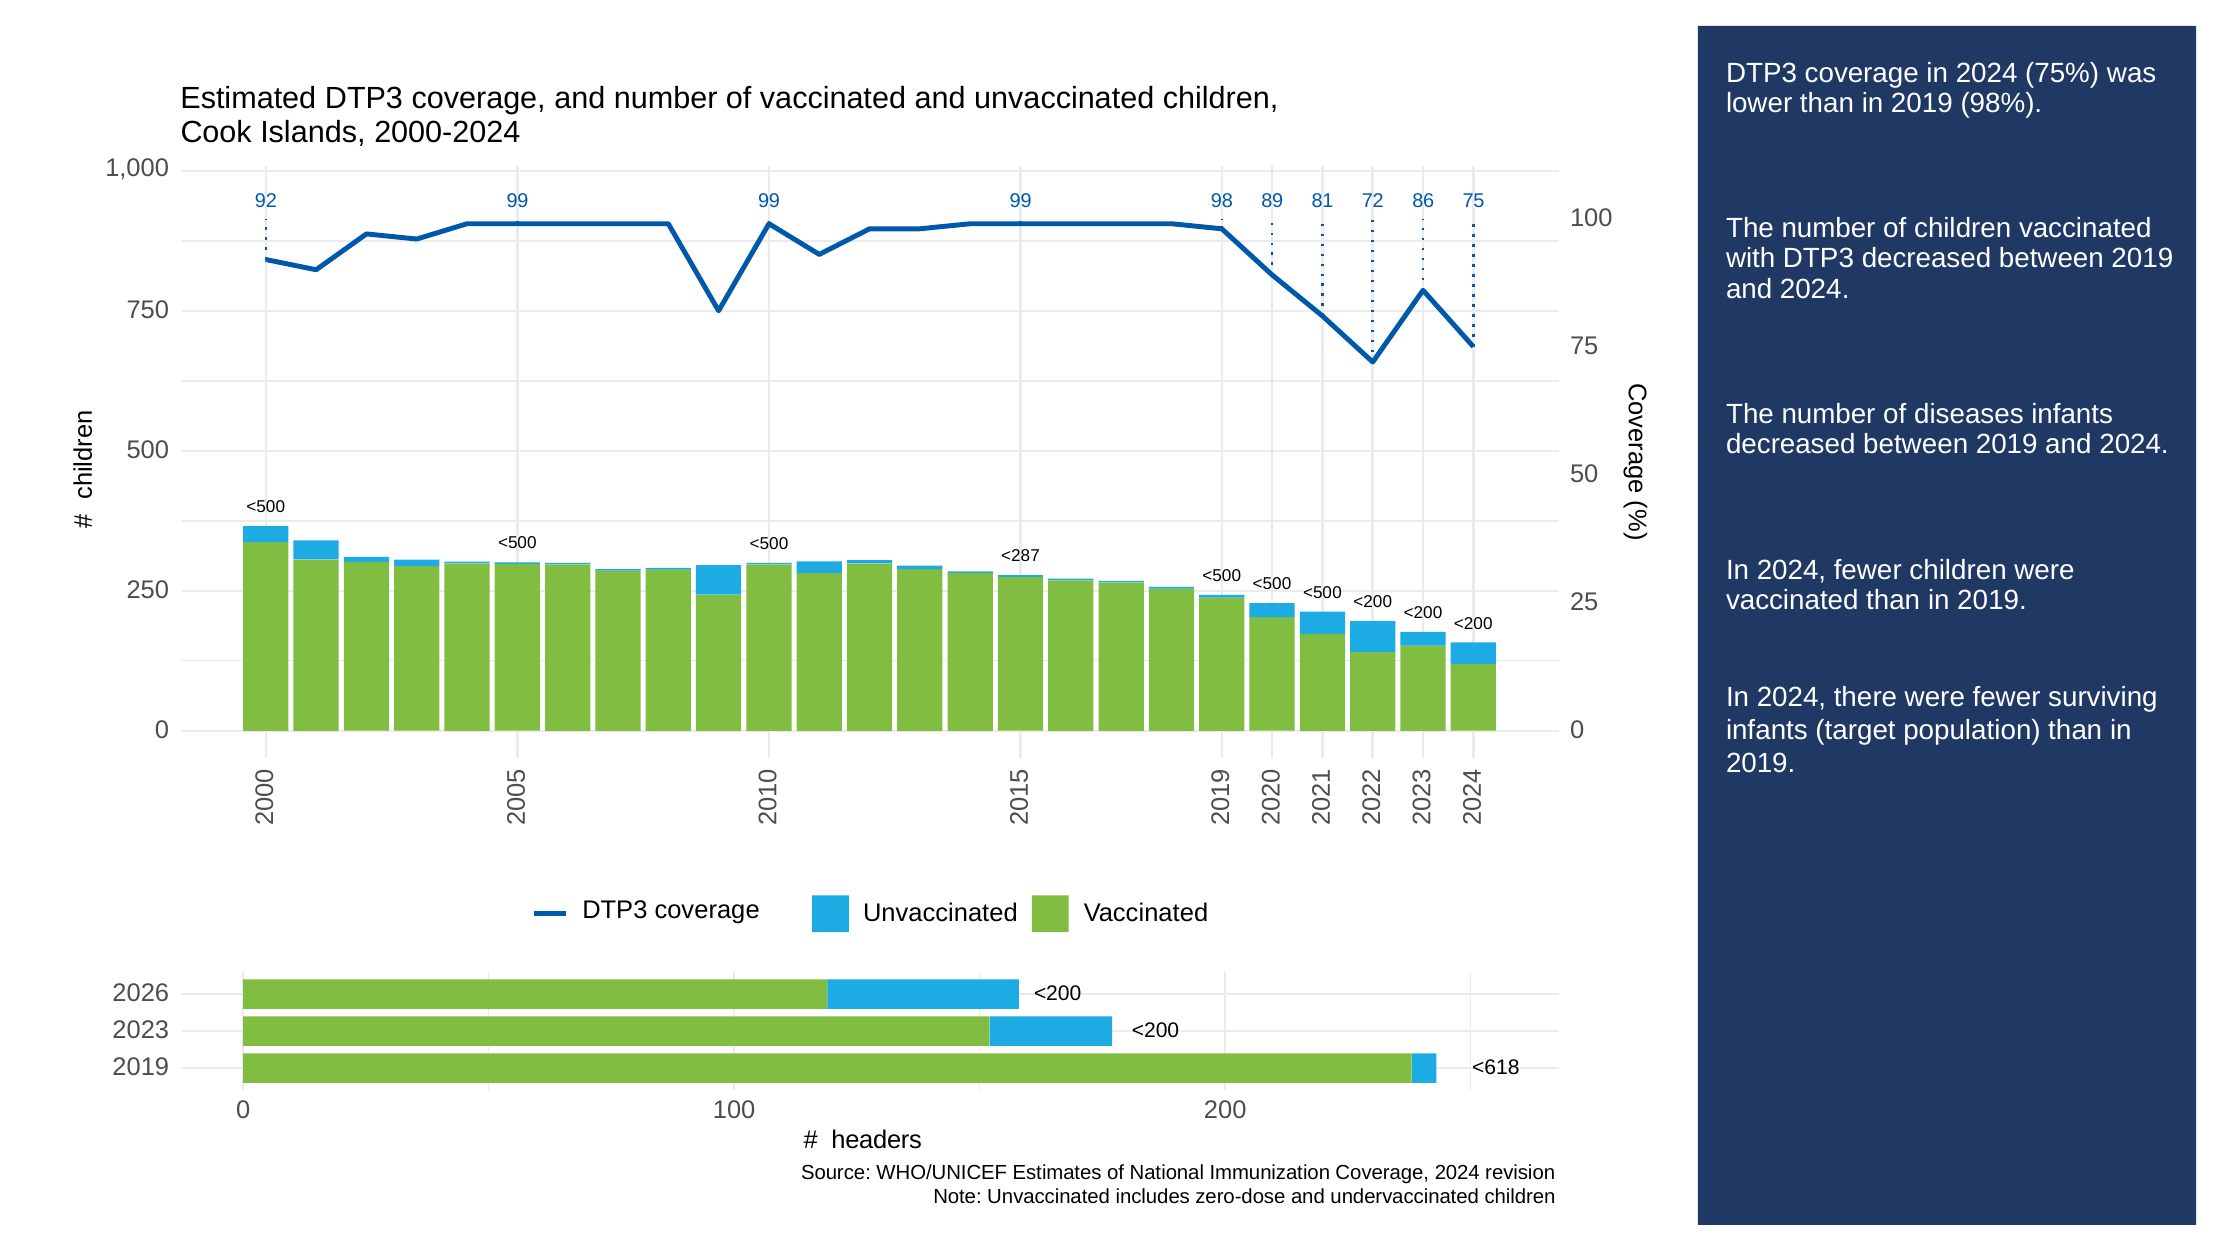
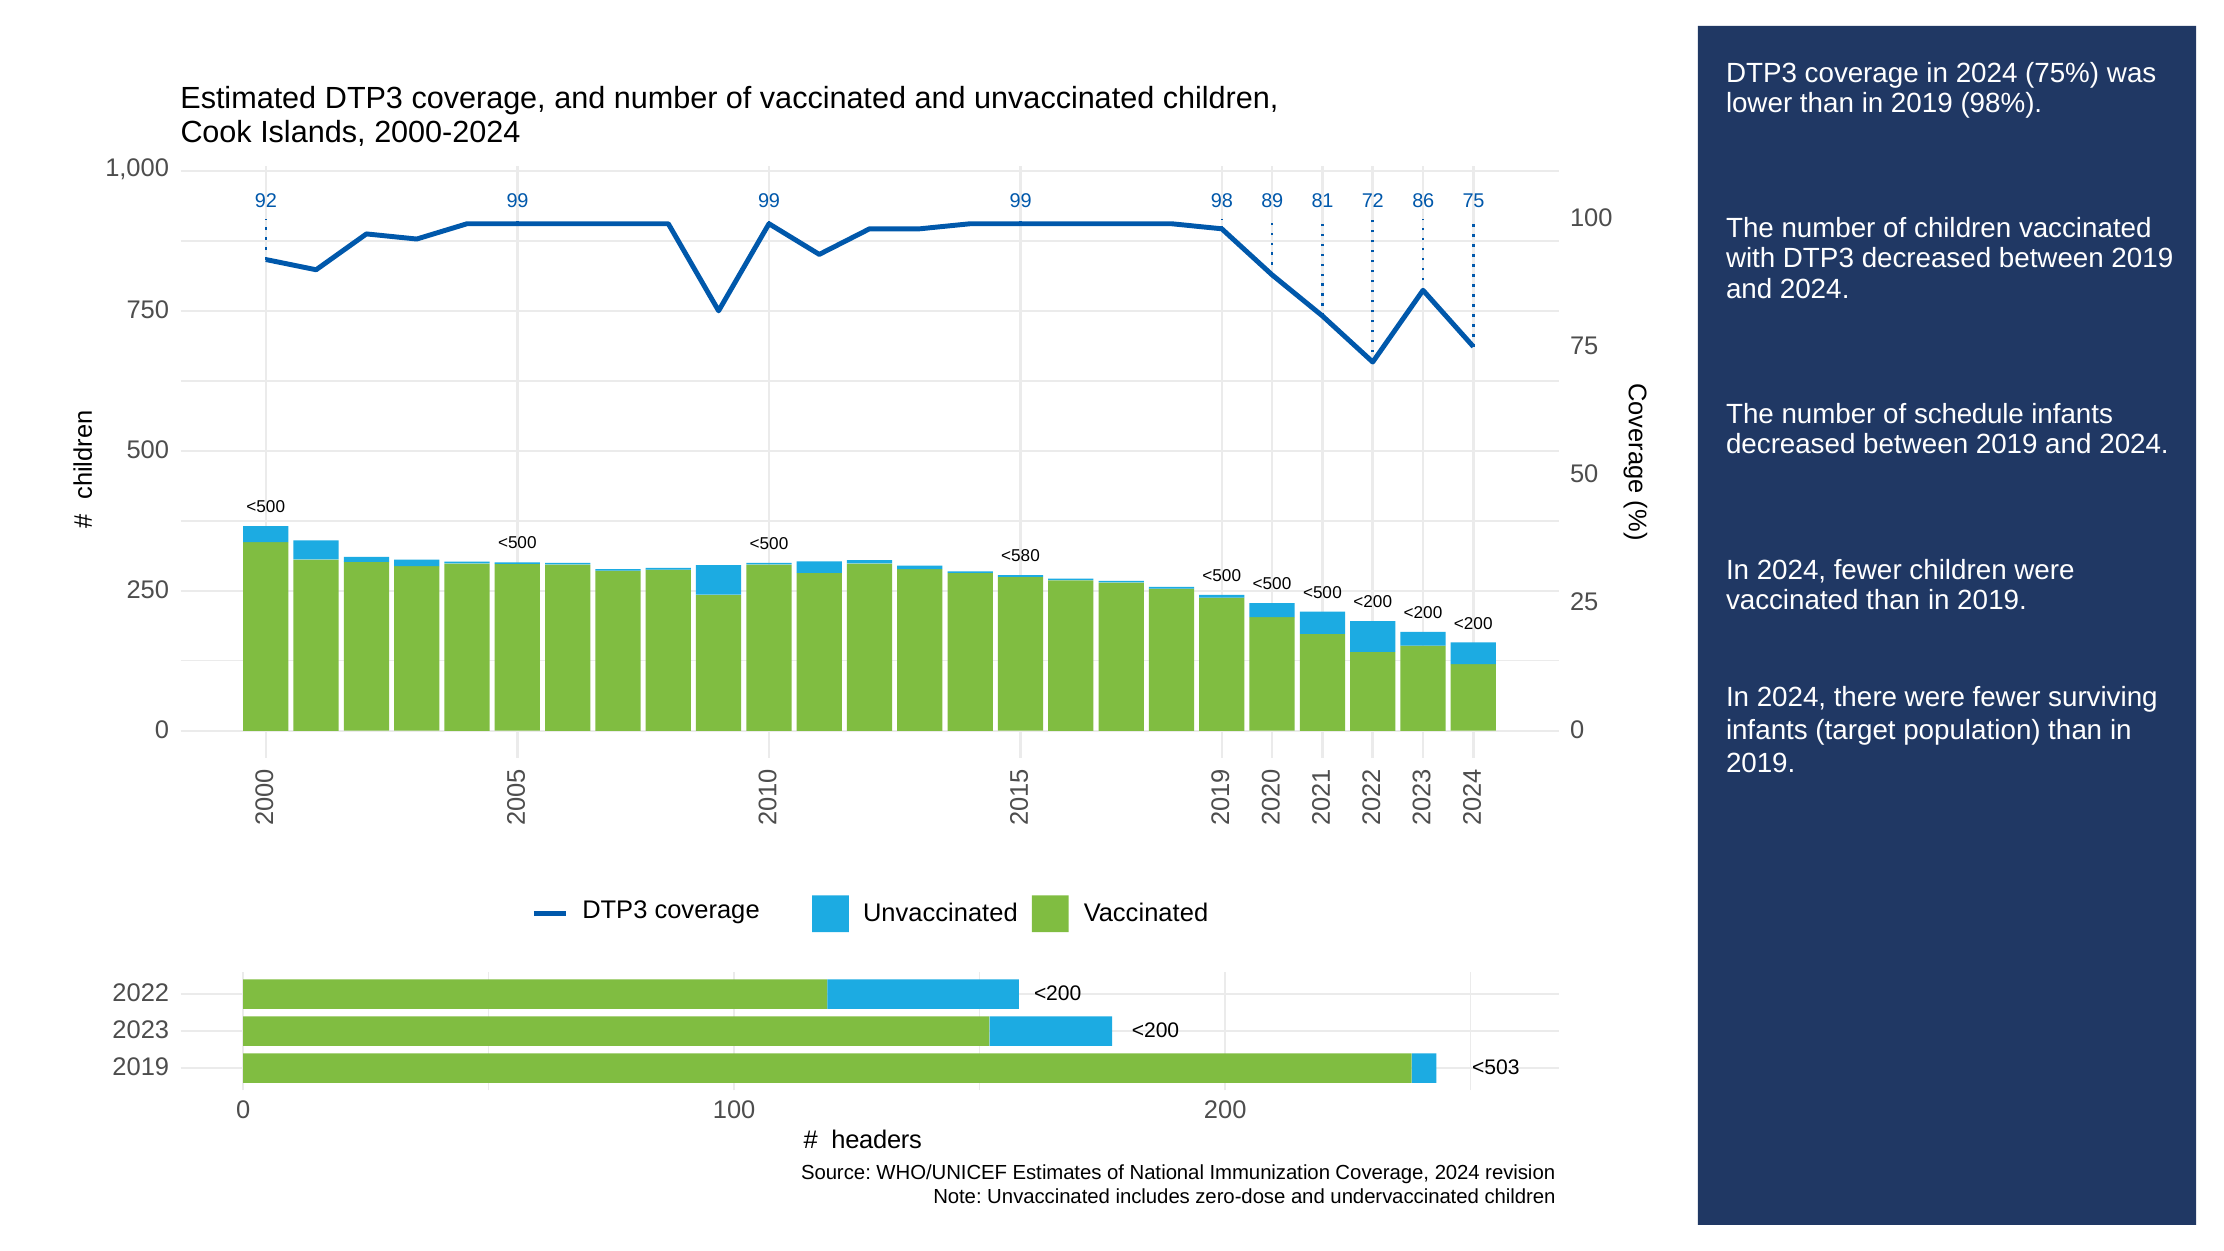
diseases: diseases -> schedule
<287: <287 -> <580
2026: 2026 -> 2022
<618: <618 -> <503
